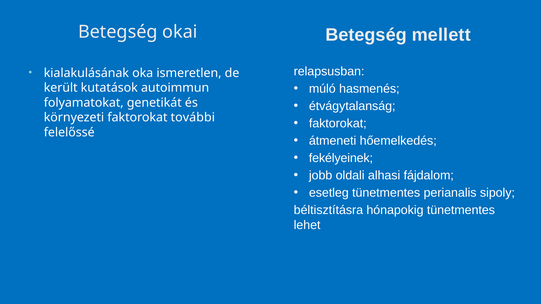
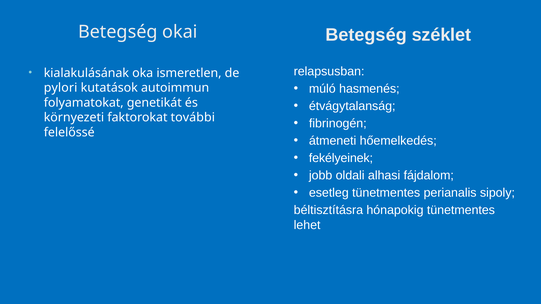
mellett: mellett -> széklet
került: került -> pylori
faktorokat at (338, 124): faktorokat -> fibrinogén
